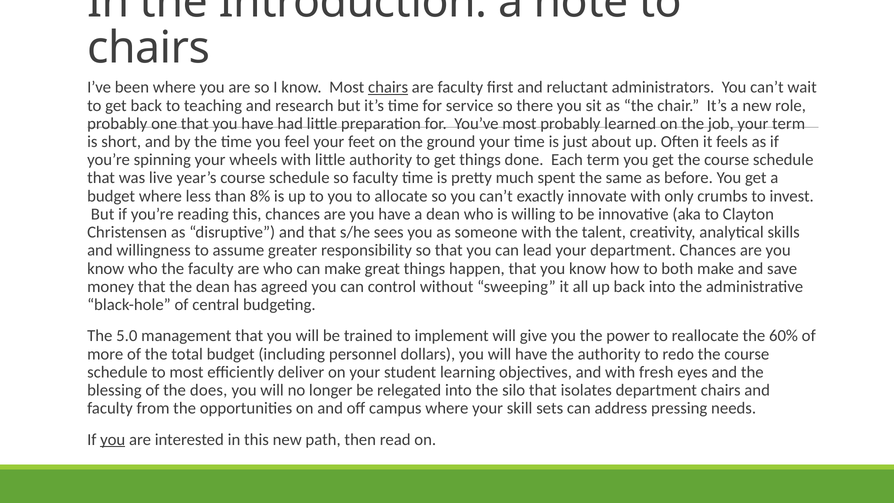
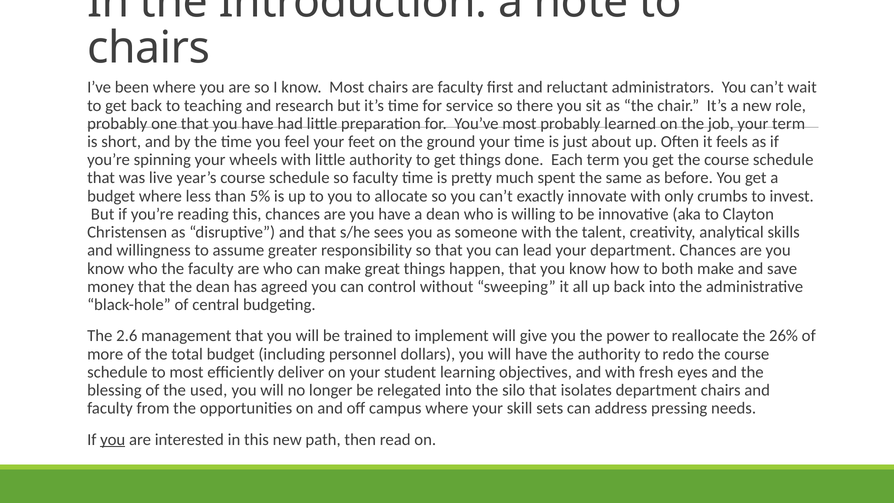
chairs at (388, 87) underline: present -> none
8%: 8% -> 5%
5.0: 5.0 -> 2.6
60%: 60% -> 26%
does: does -> used
